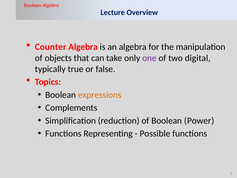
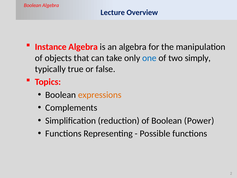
Counter: Counter -> Instance
one colour: purple -> blue
digital: digital -> simply
